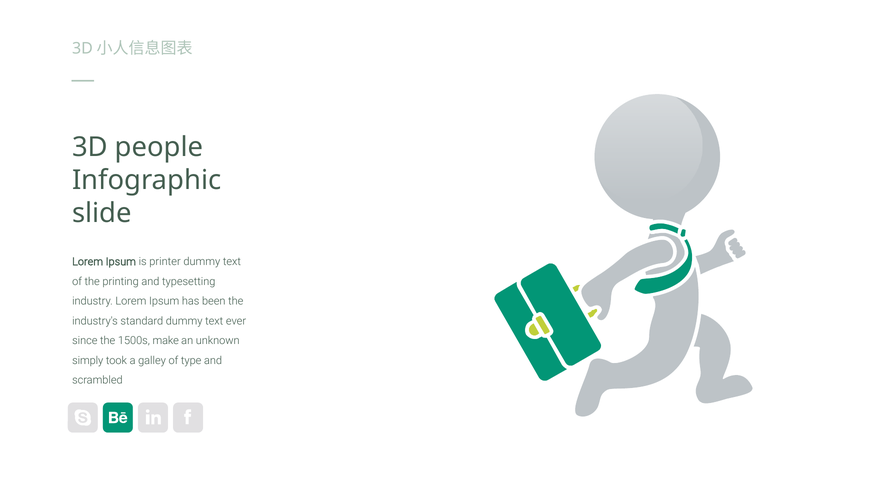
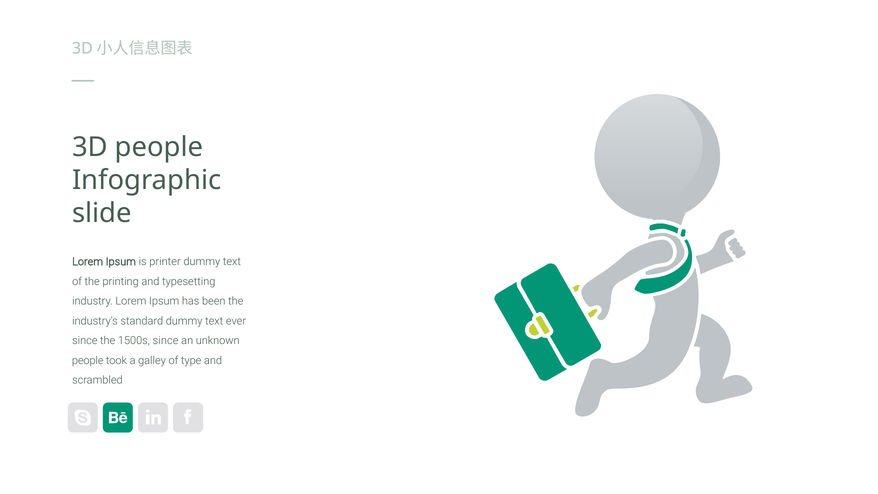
1500s make: make -> since
simply at (88, 360): simply -> people
